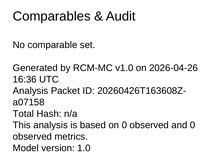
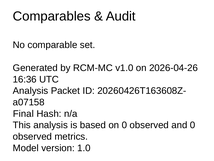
Total: Total -> Final
